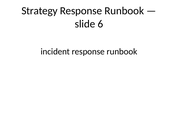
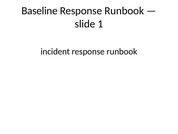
Strategy: Strategy -> Baseline
6: 6 -> 1
